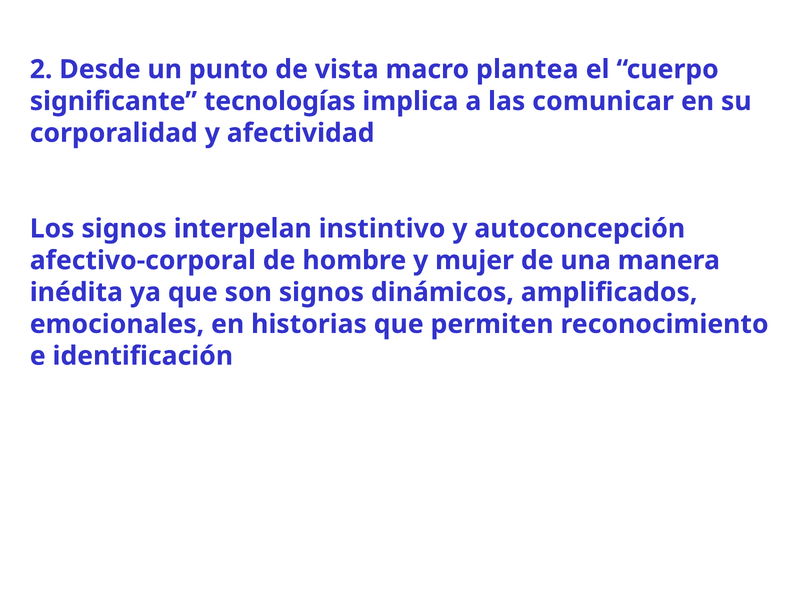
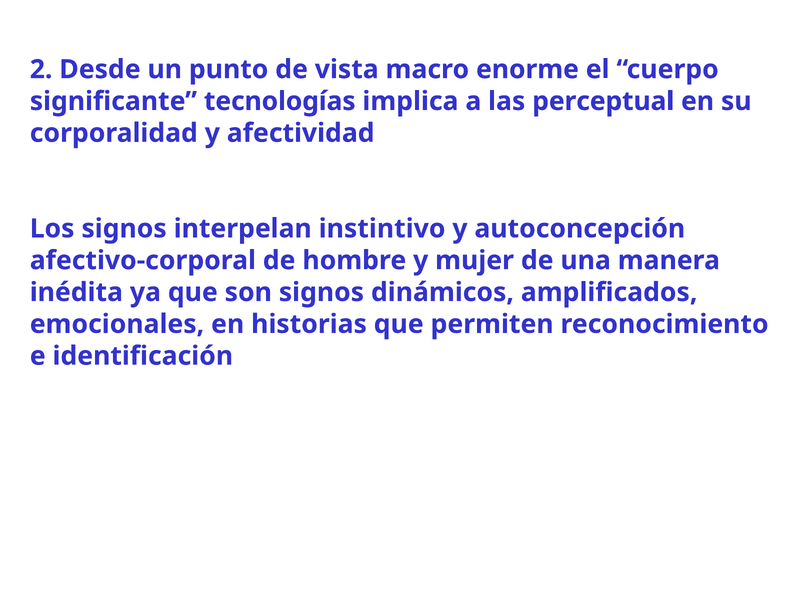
plantea: plantea -> enorme
comunicar: comunicar -> perceptual
